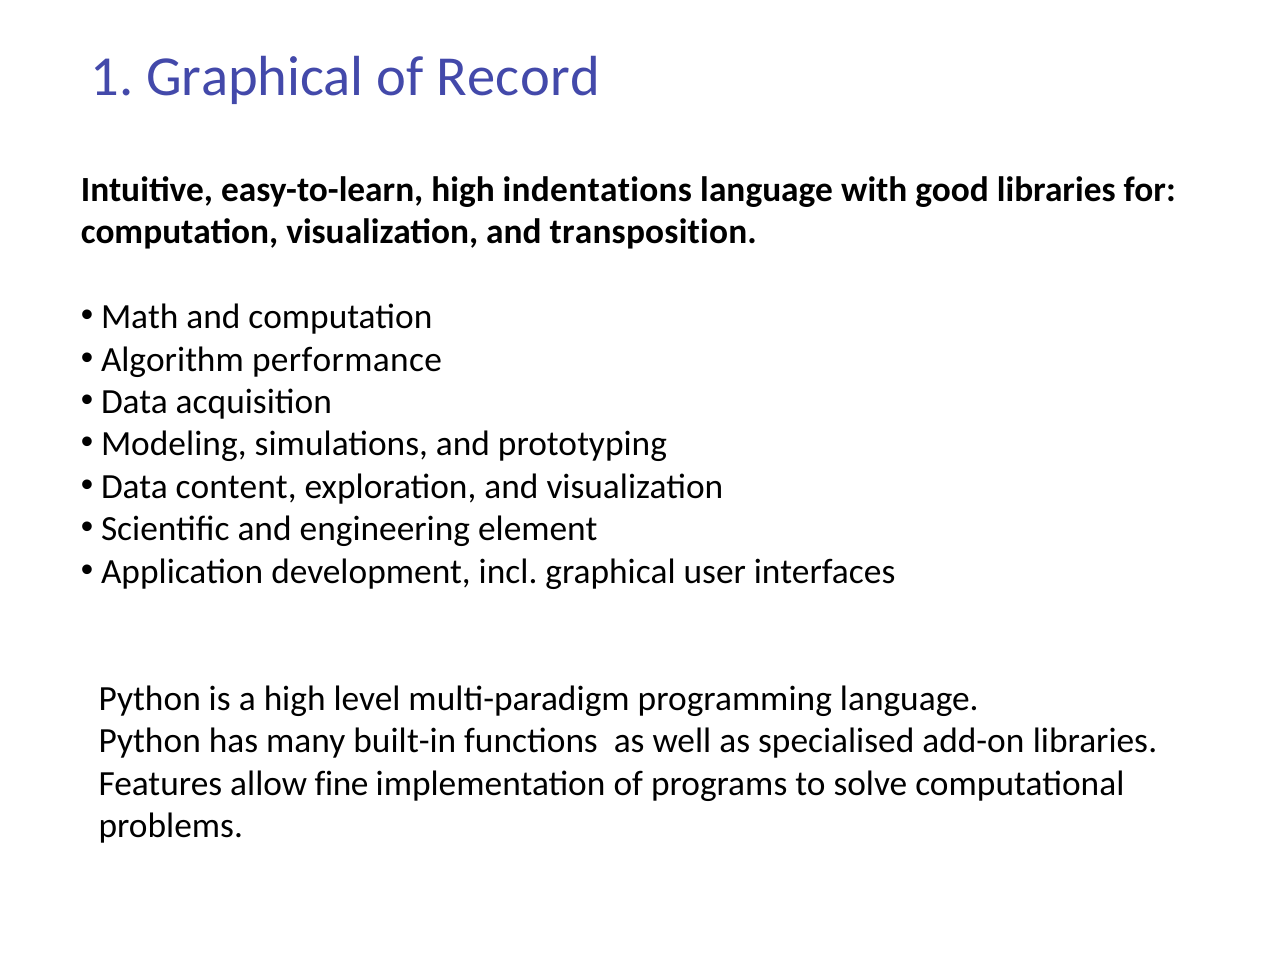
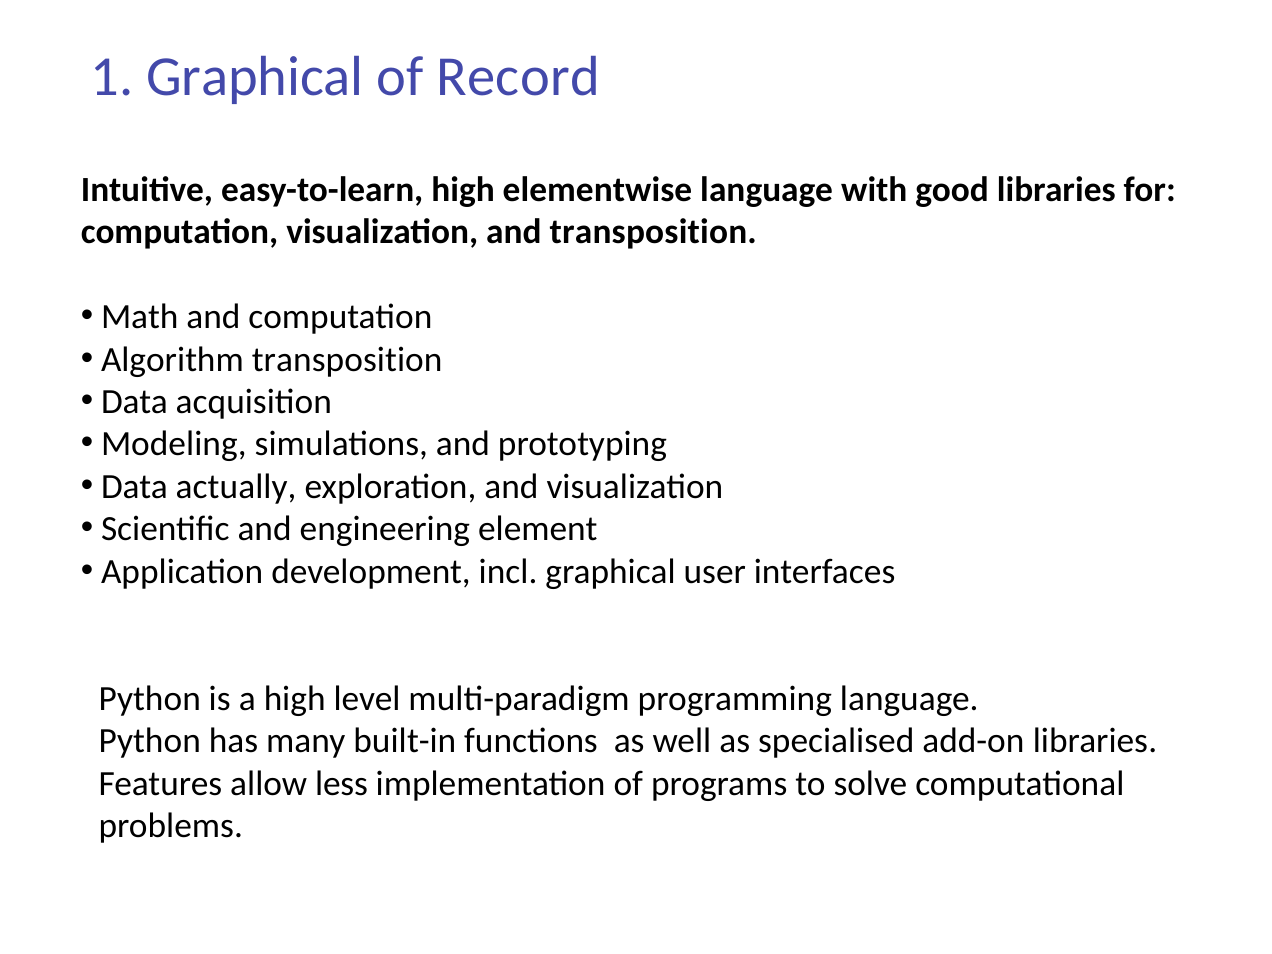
indentations: indentations -> elementwise
Algorithm performance: performance -> transposition
content: content -> actually
fine: fine -> less
